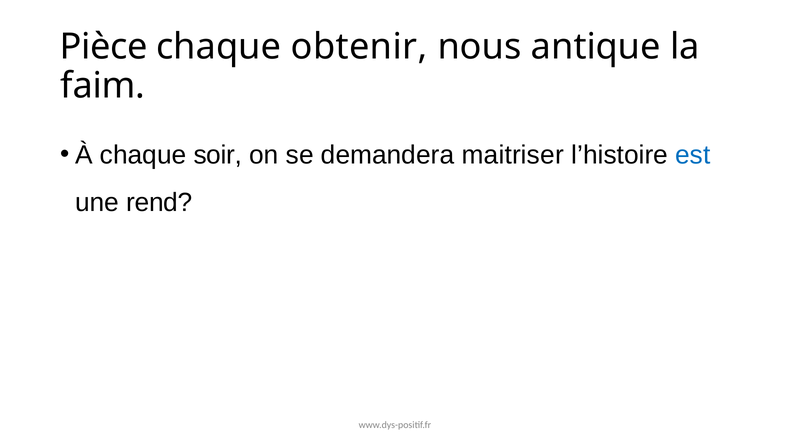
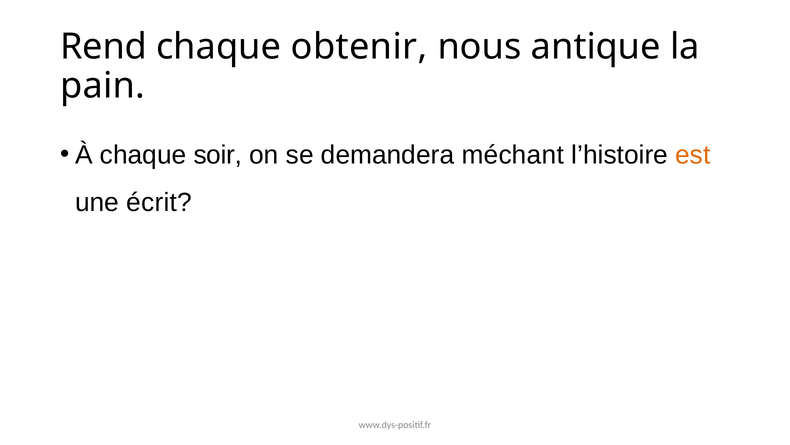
Pièce: Pièce -> Rend
faim: faim -> pain
maitriser: maitriser -> méchant
est colour: blue -> orange
rend: rend -> écrit
